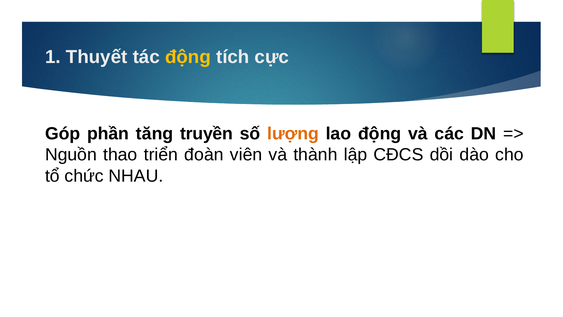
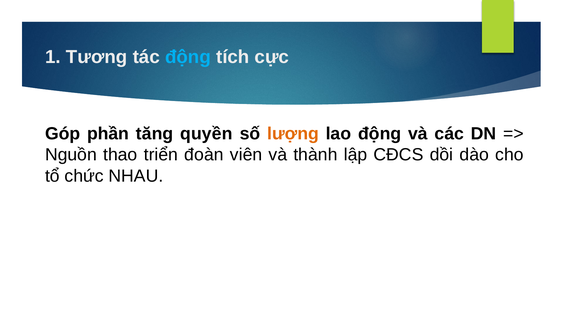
Thuyết: Thuyết -> Tương
động at (188, 57) colour: yellow -> light blue
truyền: truyền -> quyền
